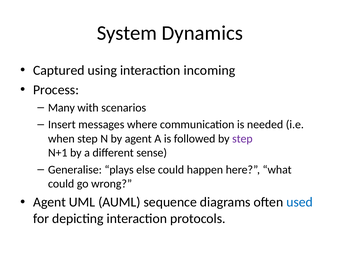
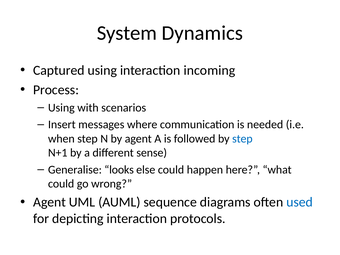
Many at (61, 108): Many -> Using
step at (242, 139) colour: purple -> blue
plays: plays -> looks
